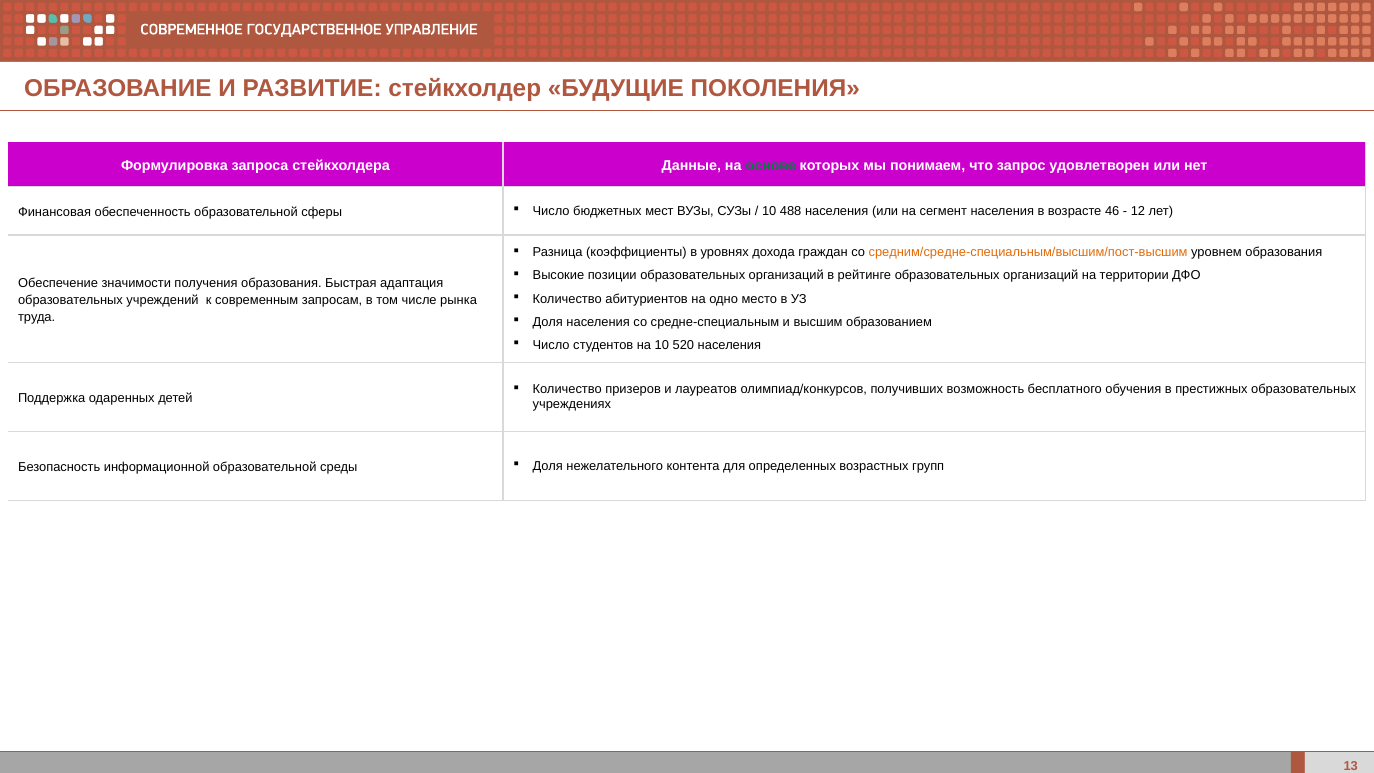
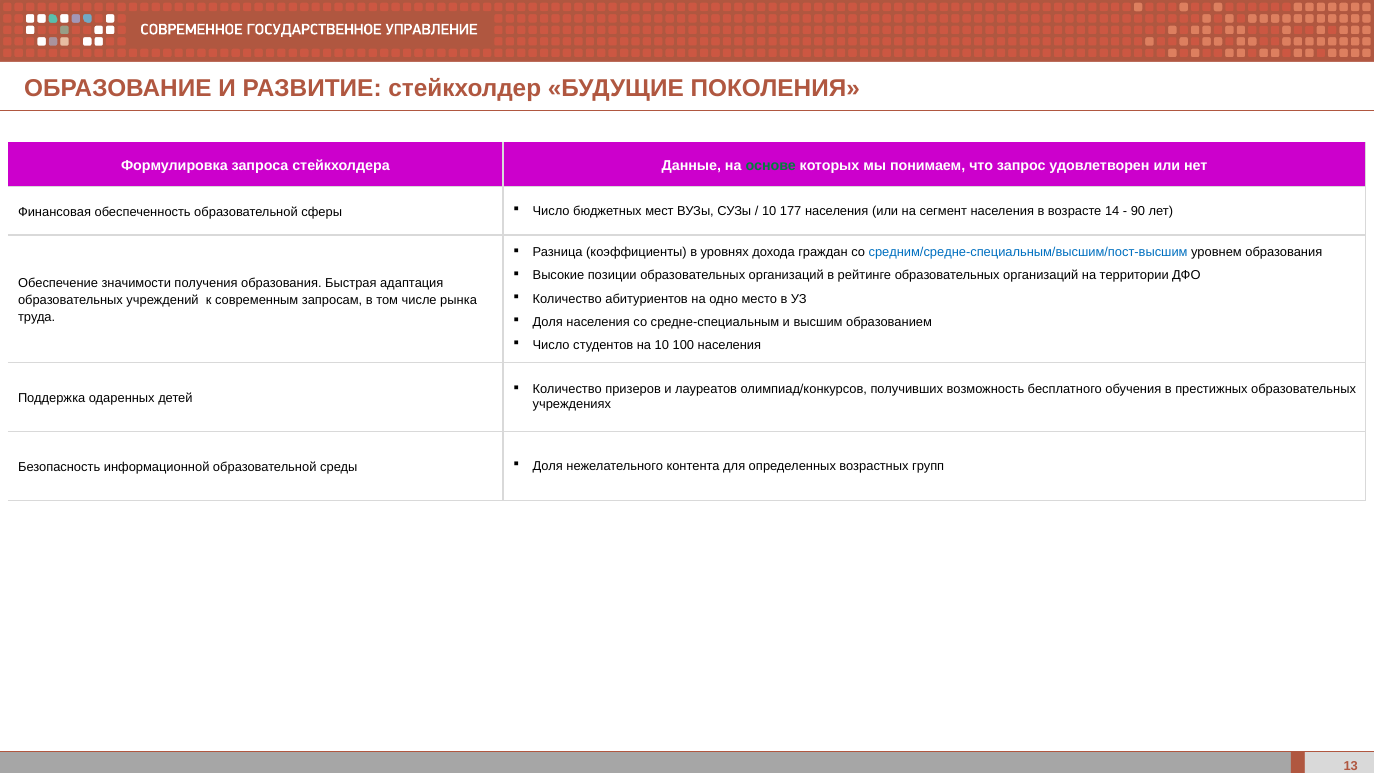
488: 488 -> 177
46: 46 -> 14
12: 12 -> 90
средним/средне-специальным/высшим/пост-высшим colour: orange -> blue
520: 520 -> 100
